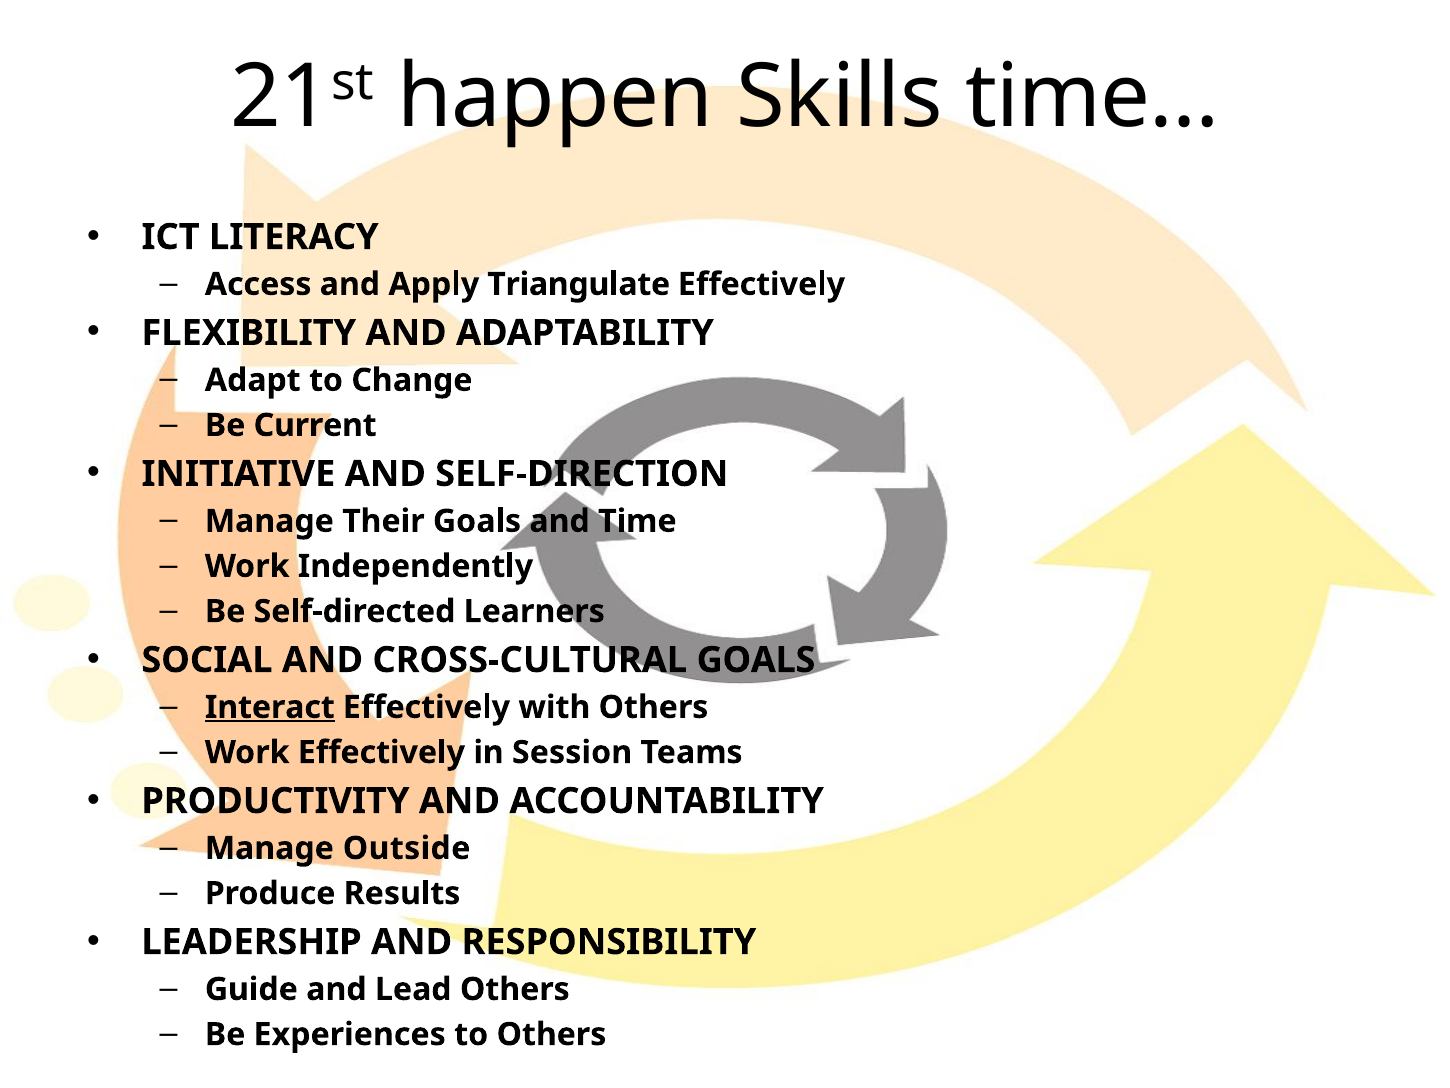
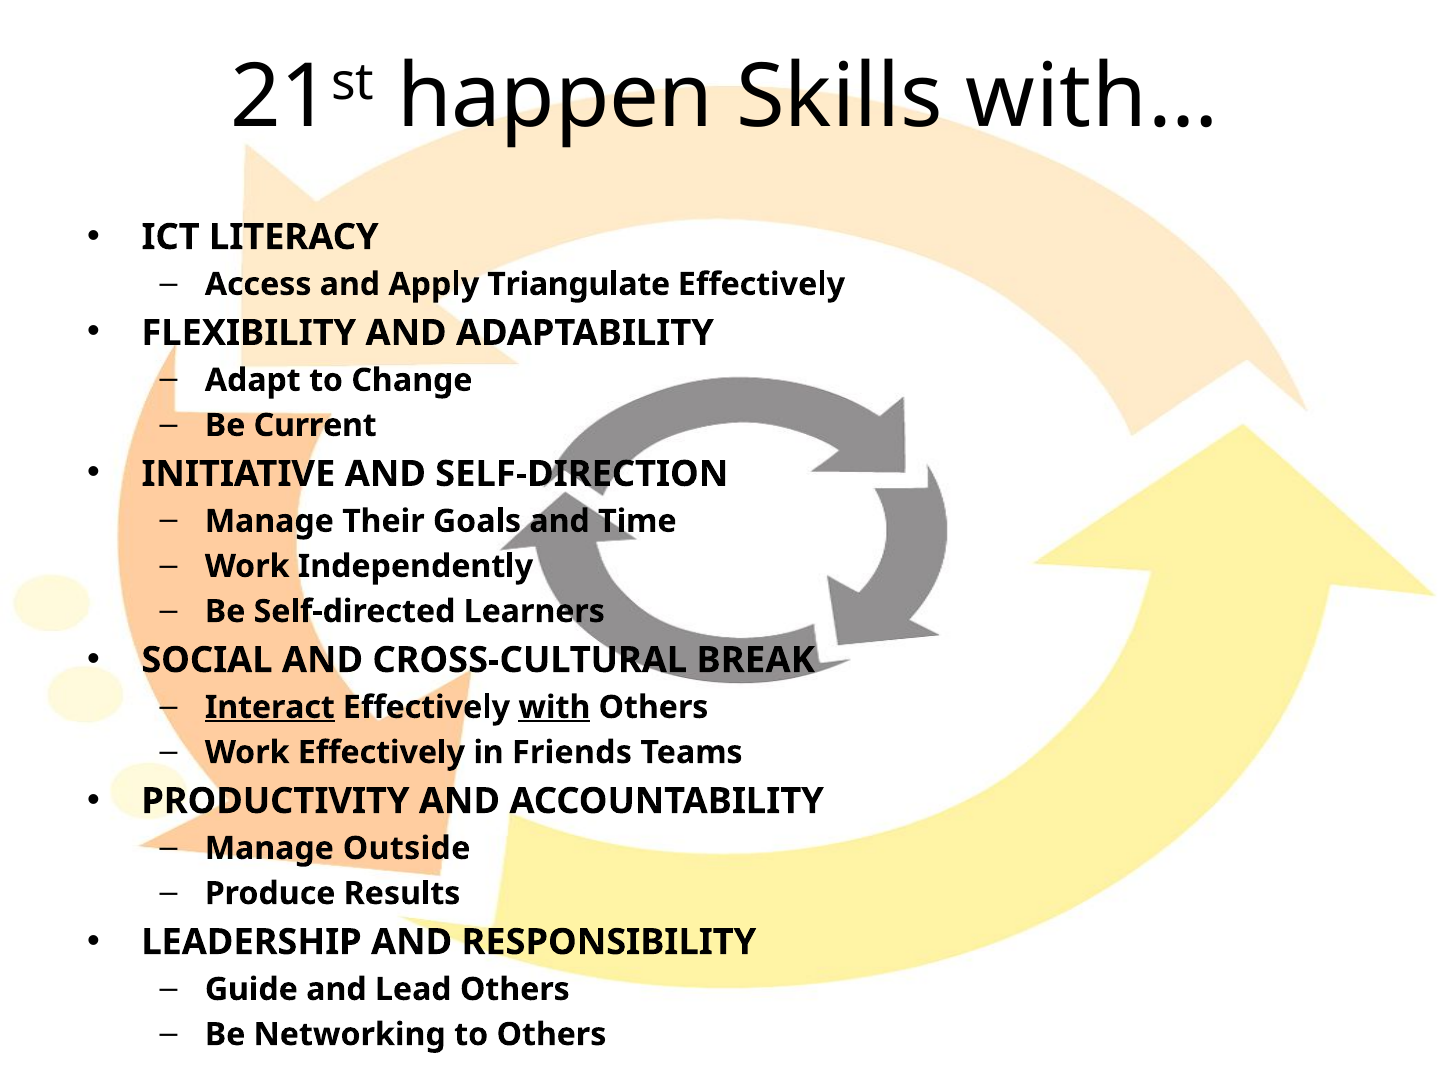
time…: time… -> with…
CROSS-CULTURAL GOALS: GOALS -> BREAK
with underline: none -> present
Session: Session -> Friends
Experiences: Experiences -> Networking
